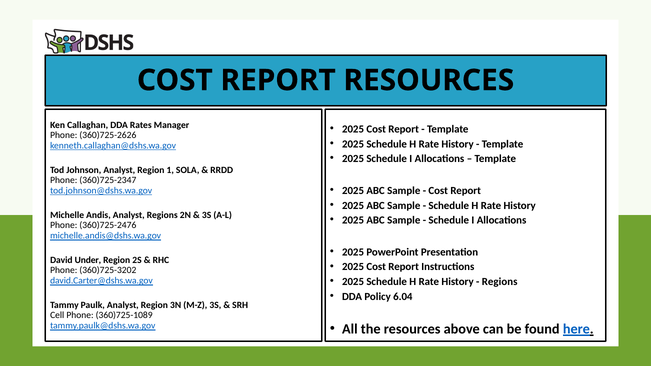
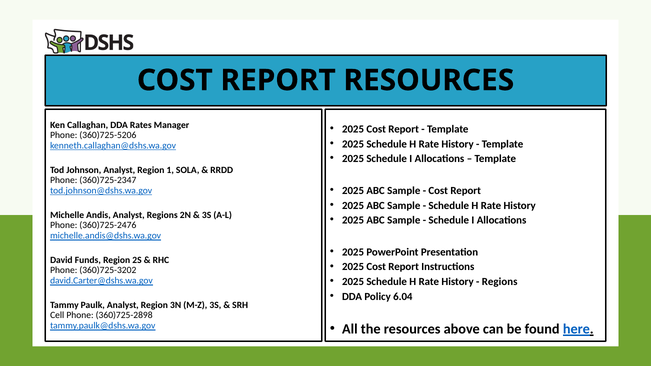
360)725-2626: 360)725-2626 -> 360)725-5206
Under: Under -> Funds
360)725-1089: 360)725-1089 -> 360)725-2898
